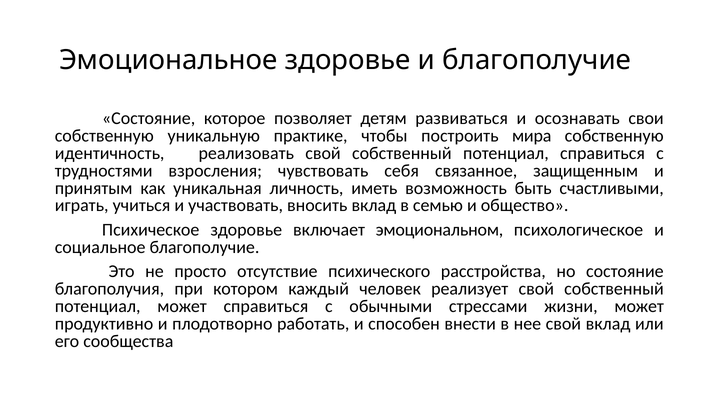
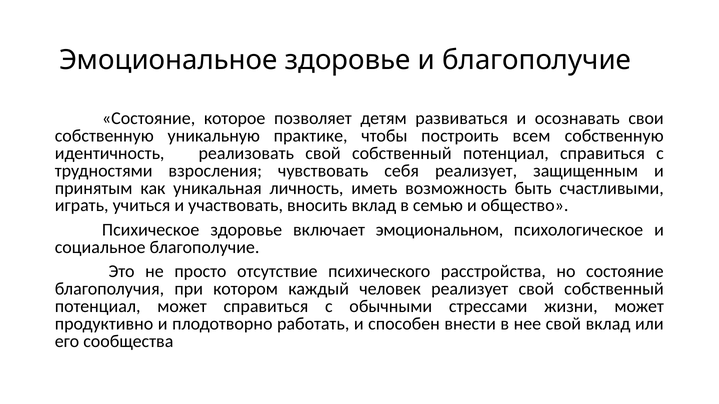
мира: мира -> всем
себя связанное: связанное -> реализует
